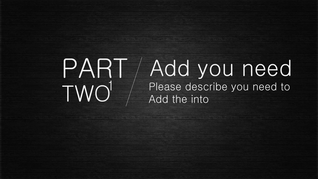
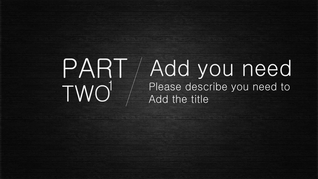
into: into -> title
